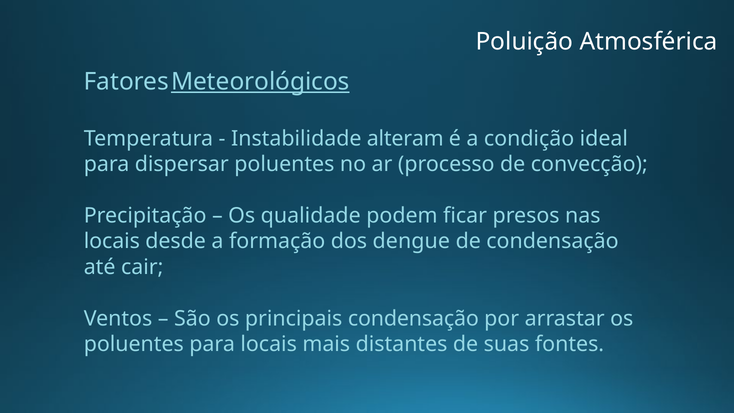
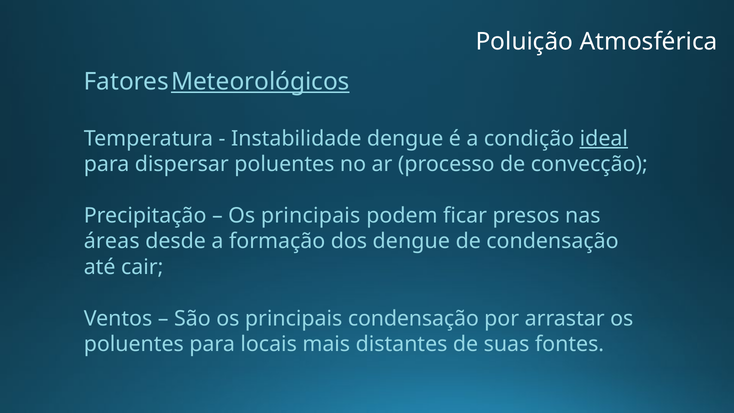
Instabilidade alteram: alteram -> dengue
ideal underline: none -> present
qualidade at (311, 216): qualidade -> principais
locais at (112, 241): locais -> áreas
